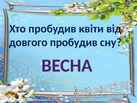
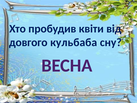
довгого пробудив: пробудив -> кульбаба
